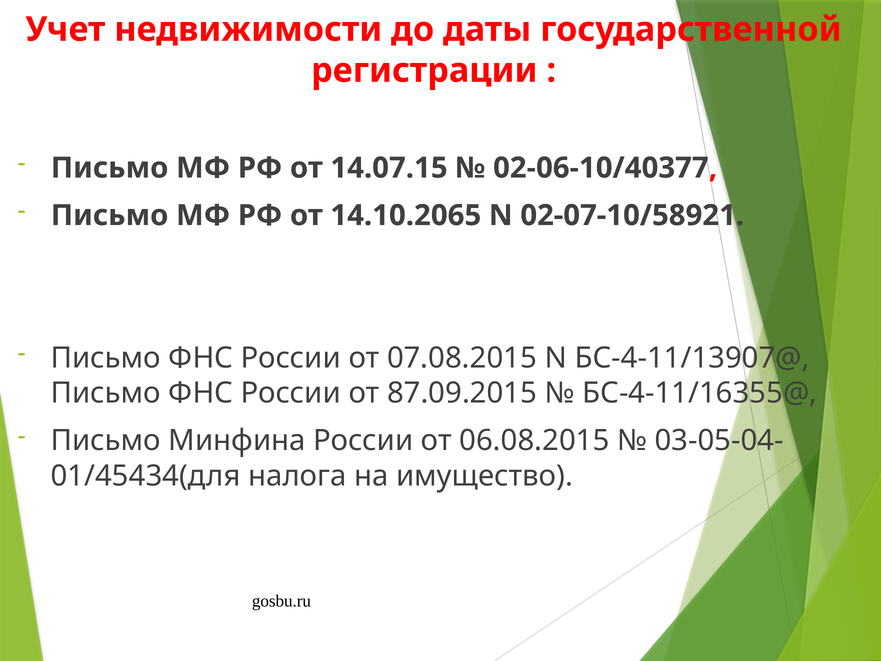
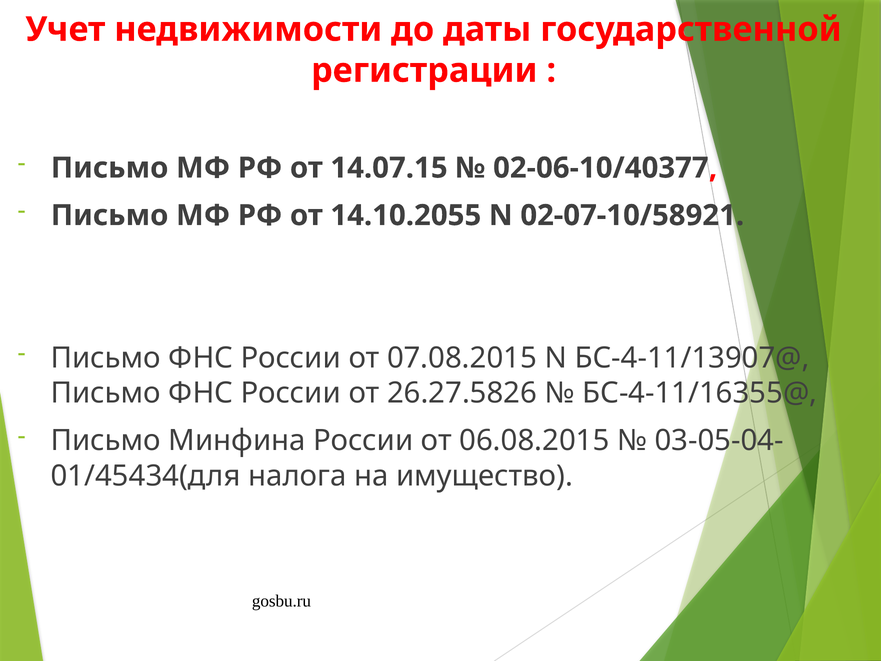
14.10.2065: 14.10.2065 -> 14.10.2055
87.09.2015: 87.09.2015 -> 26.27.5826
